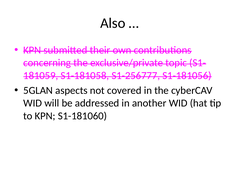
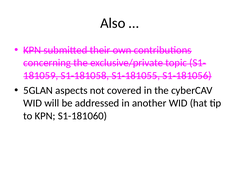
S1-256777: S1-256777 -> S1-181055
